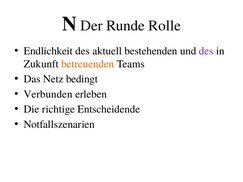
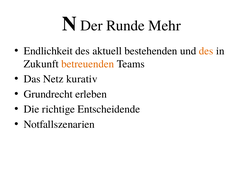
Rolle: Rolle -> Mehr
des at (206, 51) colour: purple -> orange
bedingt: bedingt -> kurativ
Verbunden: Verbunden -> Grundrecht
